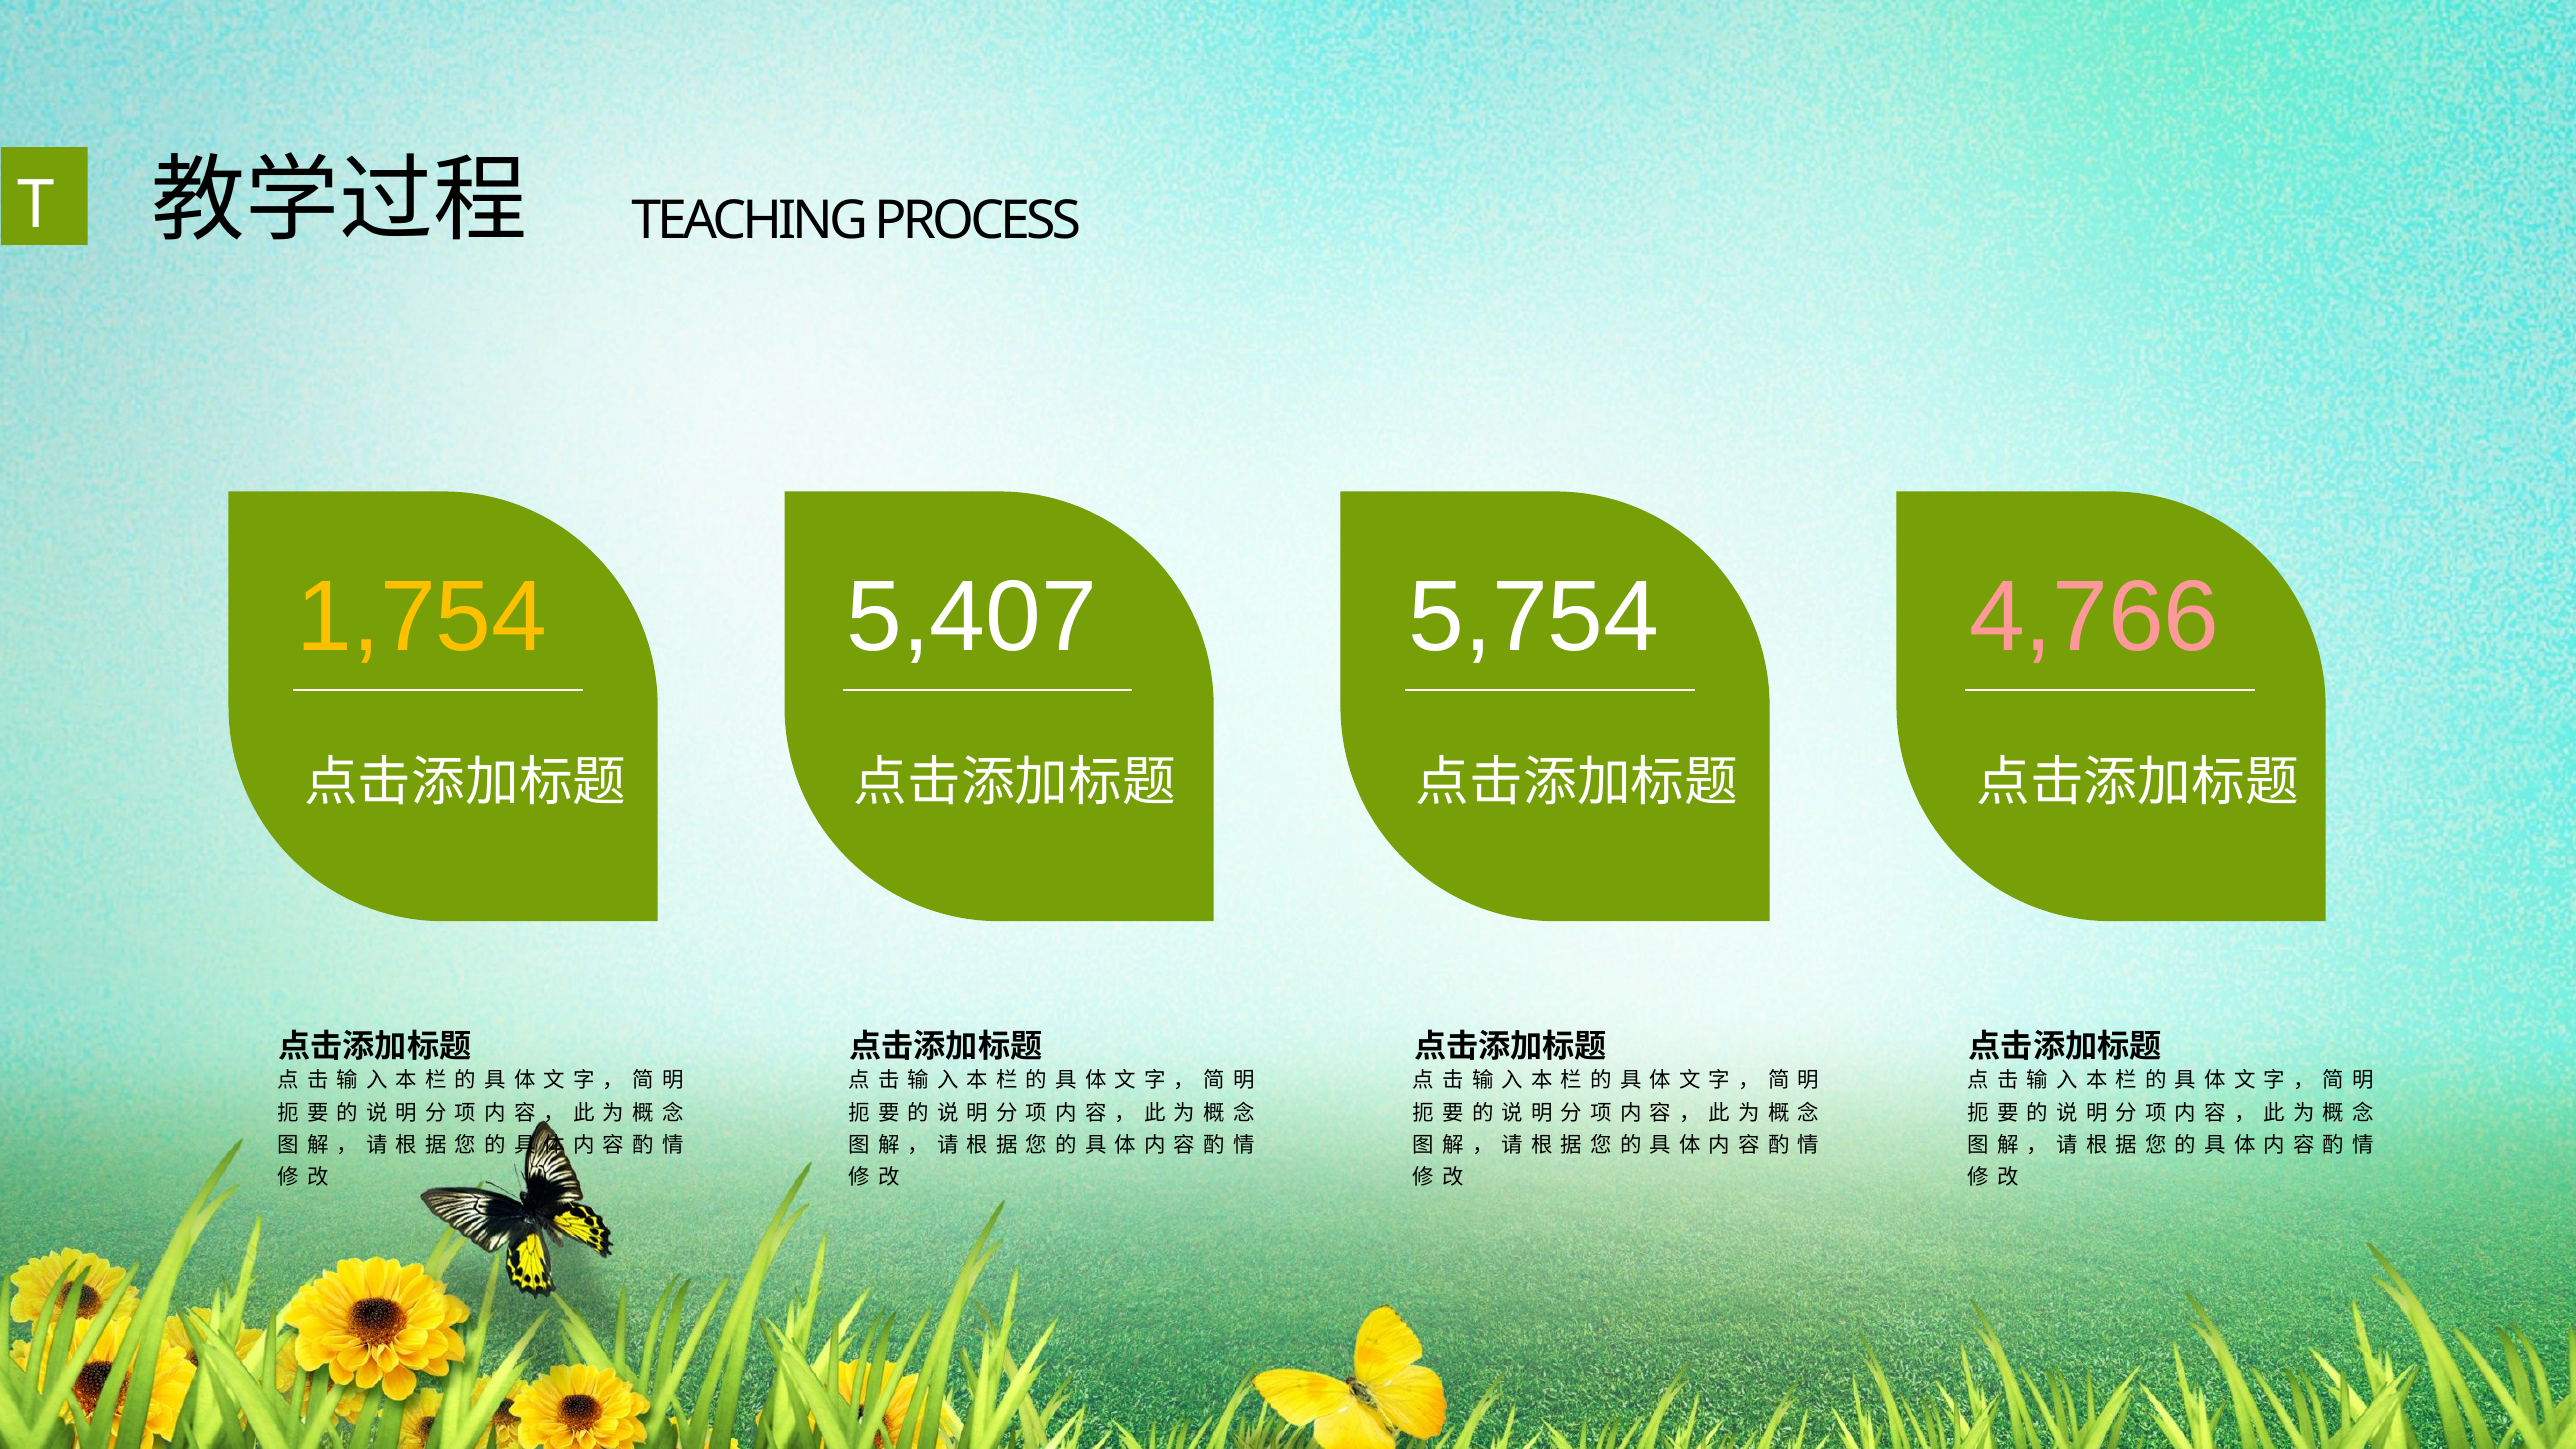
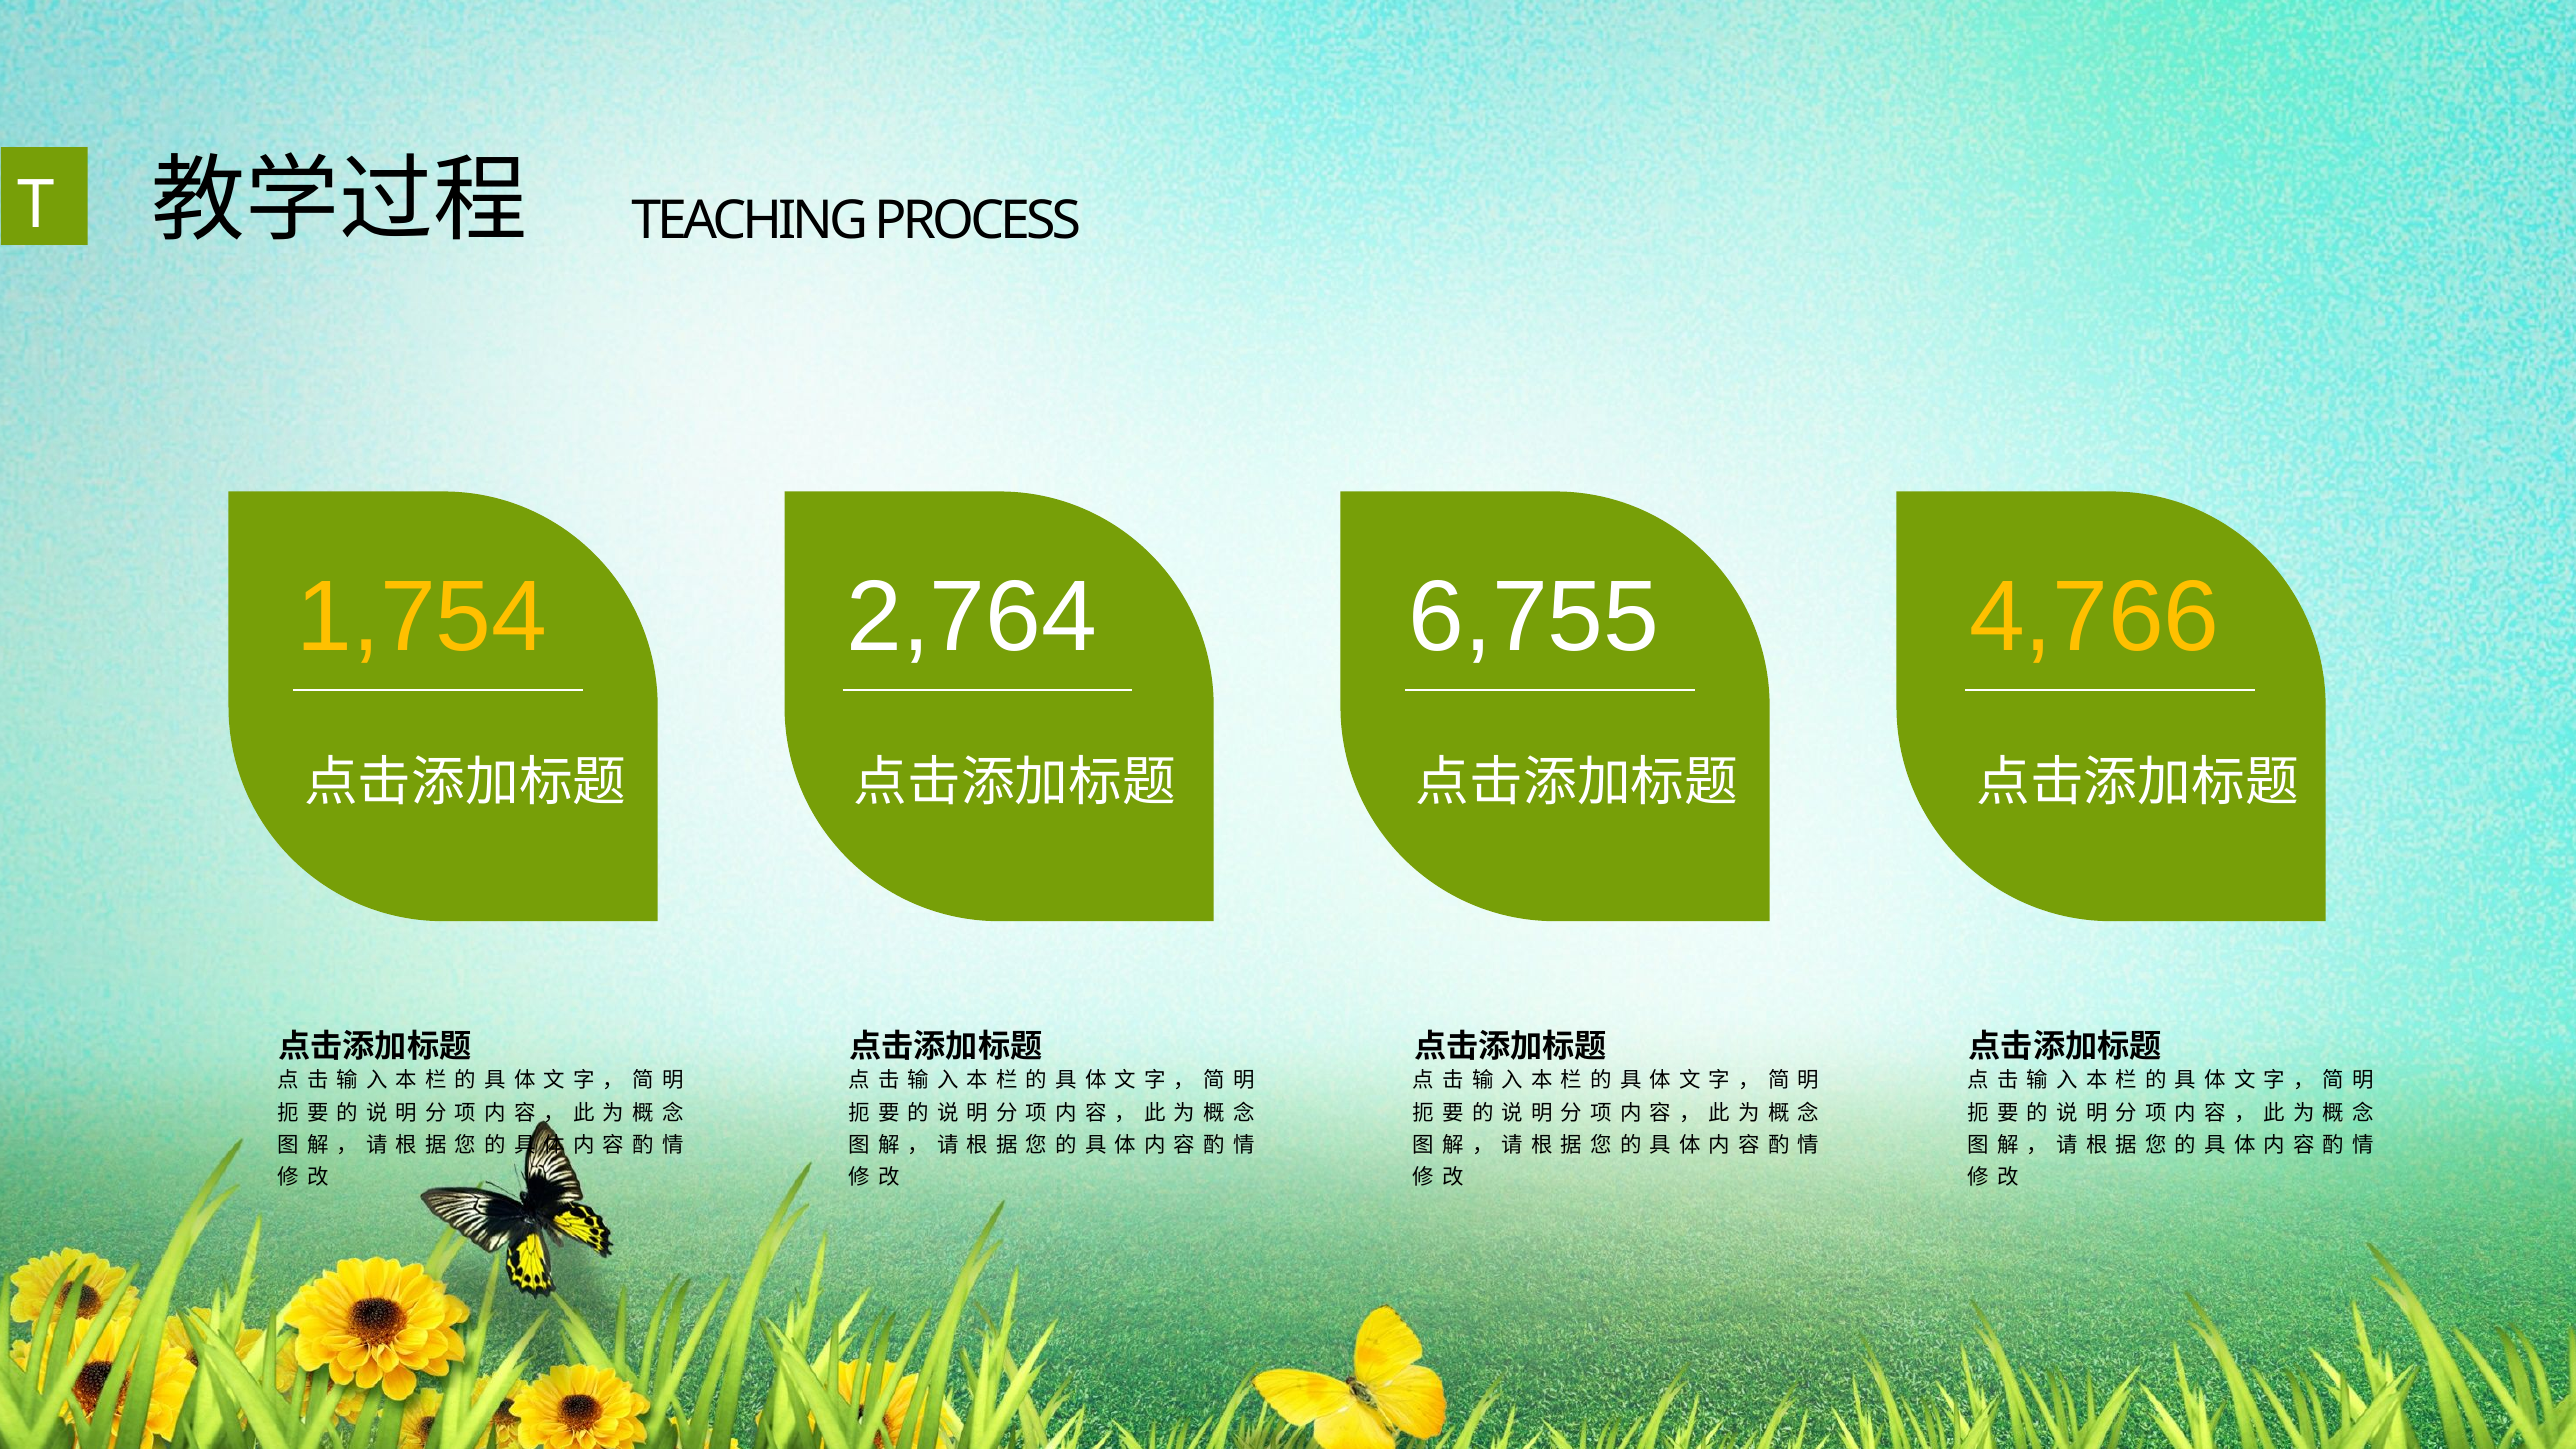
5,407: 5,407 -> 2,764
5,754: 5,754 -> 6,755
4,766 colour: pink -> yellow
